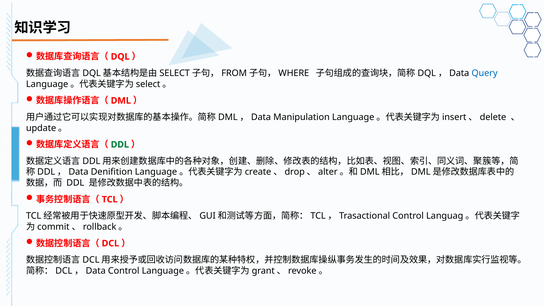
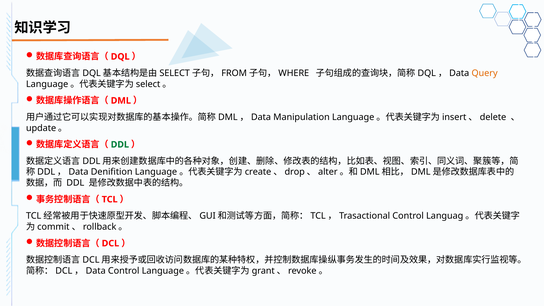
Query colour: blue -> orange
